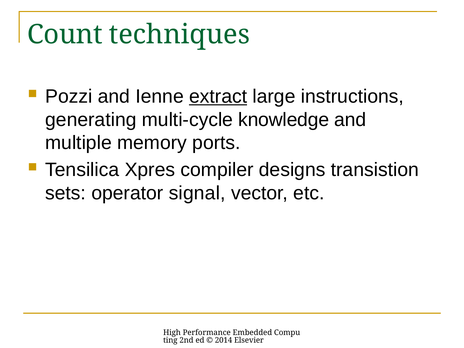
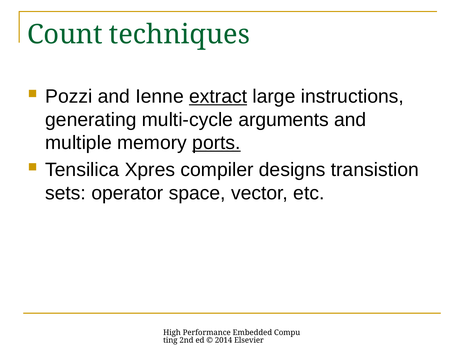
knowledge: knowledge -> arguments
ports underline: none -> present
signal: signal -> space
